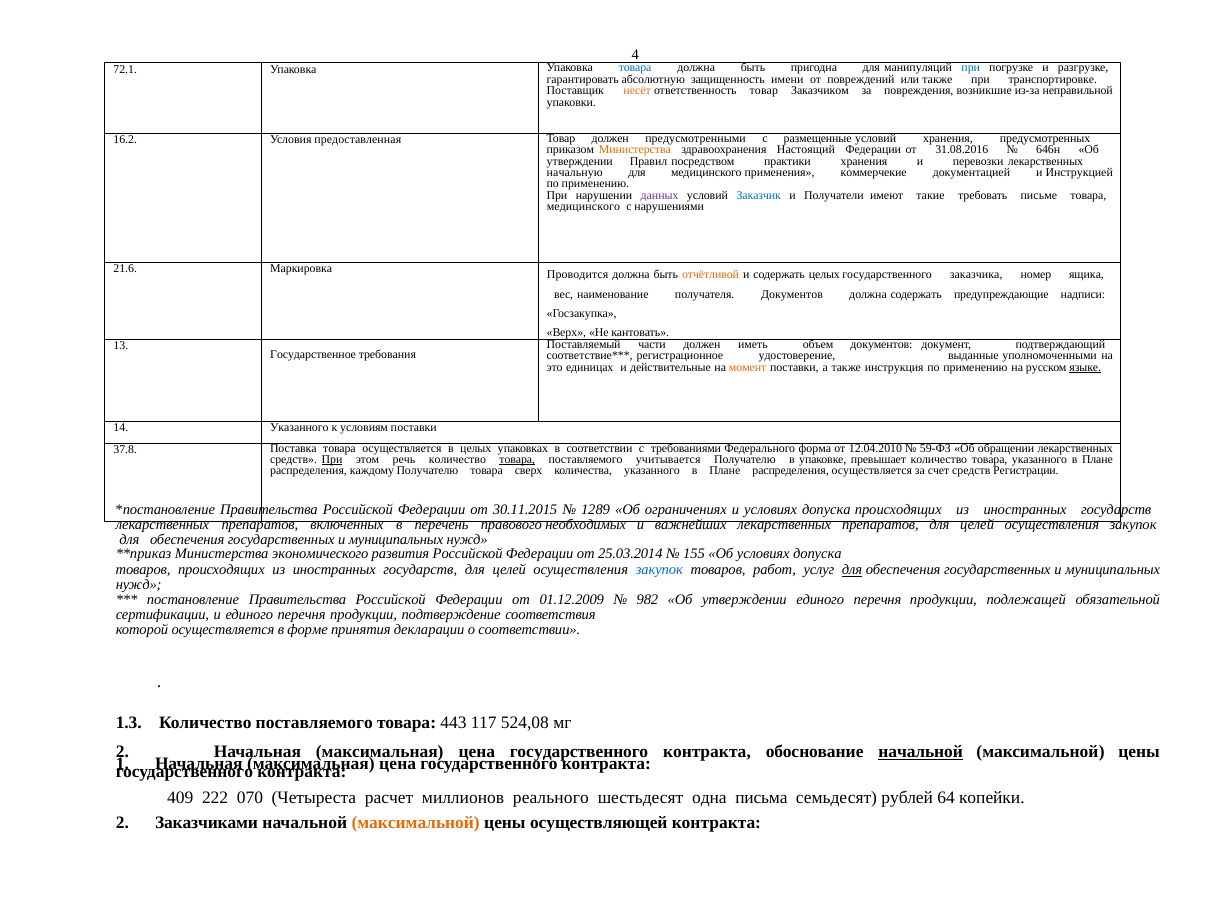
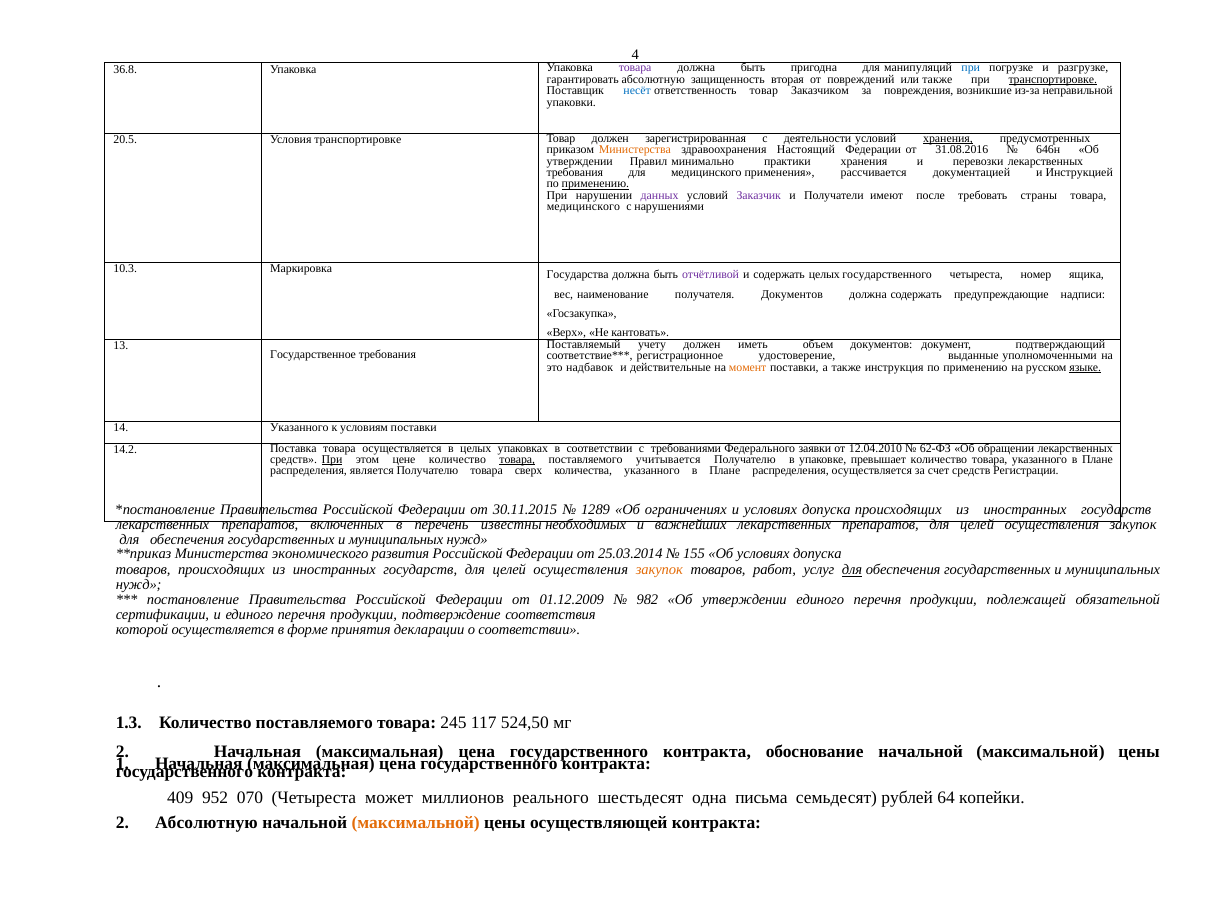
72.1: 72.1 -> 36.8
товара at (635, 68) colour: blue -> purple
имени: имени -> вторая
транспортировке at (1053, 79) underline: none -> present
несёт colour: orange -> blue
16.2: 16.2 -> 20.5
Условия предоставленная: предоставленная -> транспортировке
предусмотренными: предусмотренными -> зарегистрированная
размещенные: размещенные -> деятельности
хранения at (948, 139) underline: none -> present
посредством: посредством -> минимально
начальную at (575, 173): начальную -> требования
коммерчекие: коммерчекие -> рассчивается
применению at (595, 184) underline: none -> present
Заказчик colour: blue -> purple
такие: такие -> после
письме: письме -> страны
21.6: 21.6 -> 10.3
Проводится: Проводится -> Государства
отчётливой colour: orange -> purple
государственного заказчика: заказчика -> четыреста
части: части -> учету
единицах: единицах -> надбавок
37.8: 37.8 -> 14.2
форма: форма -> заявки
59-ФЗ: 59-ФЗ -> 62-ФЗ
речь: речь -> цене
каждому: каждому -> является
правового: правового -> известны
закупок at (659, 570) colour: blue -> orange
443: 443 -> 245
524,08: 524,08 -> 524,50
начальной at (921, 752) underline: present -> none
222: 222 -> 952
расчет: расчет -> может
2 Заказчиками: Заказчиками -> Абсолютную
